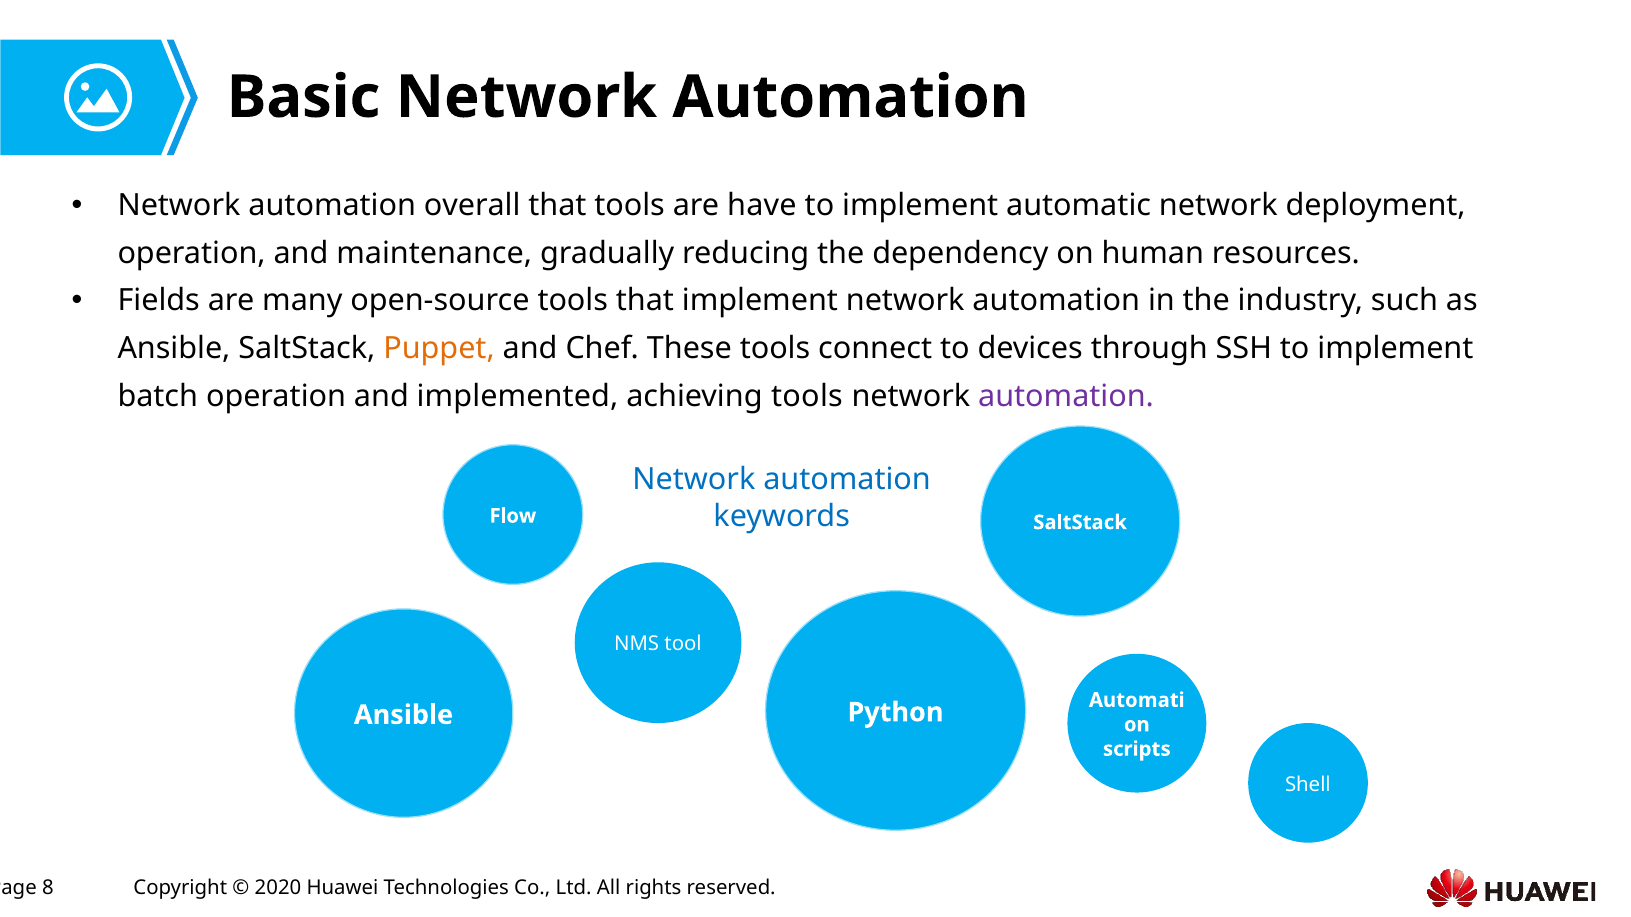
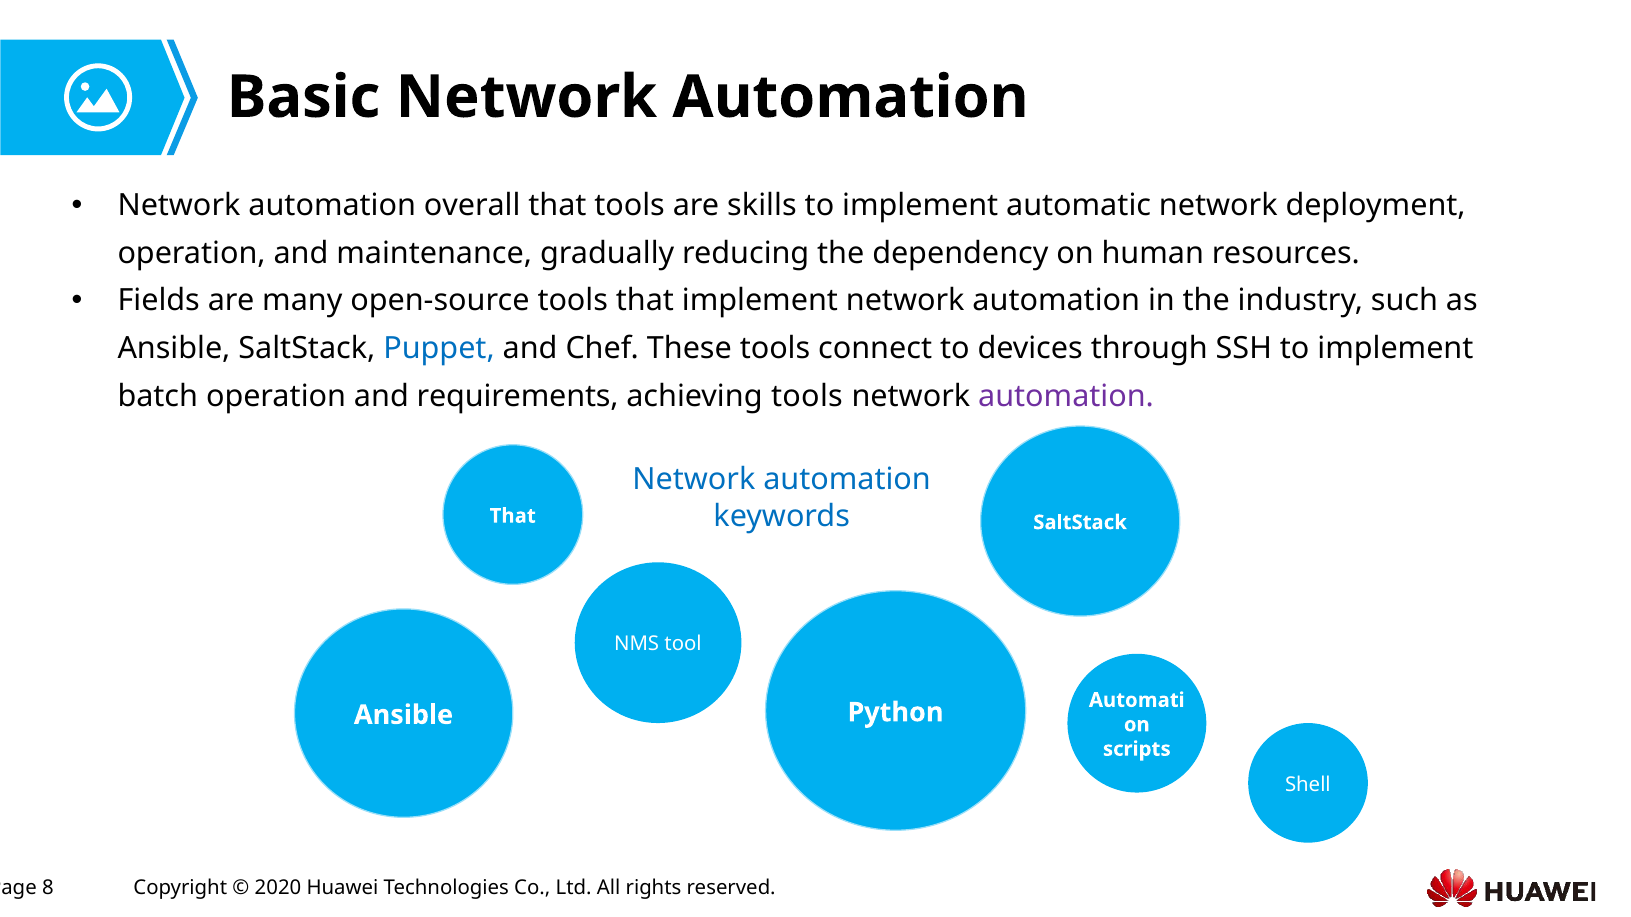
have: have -> skills
Puppet colour: orange -> blue
implemented: implemented -> requirements
Flow at (513, 516): Flow -> That
